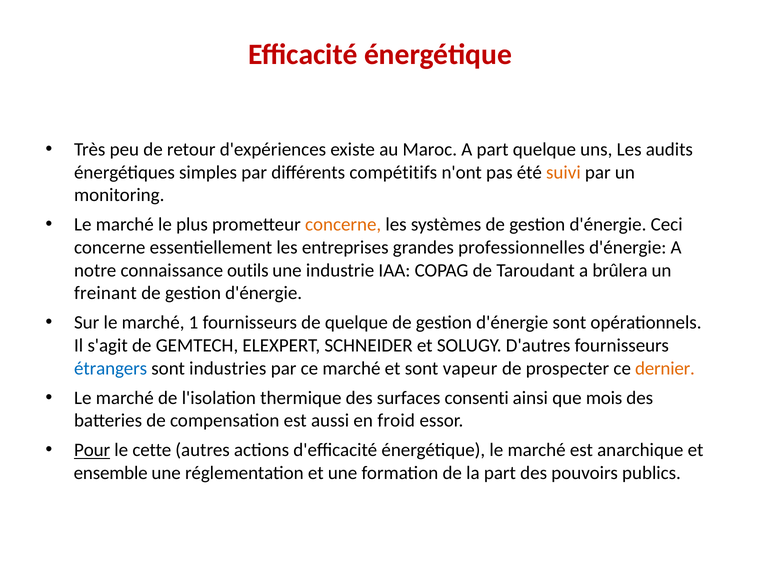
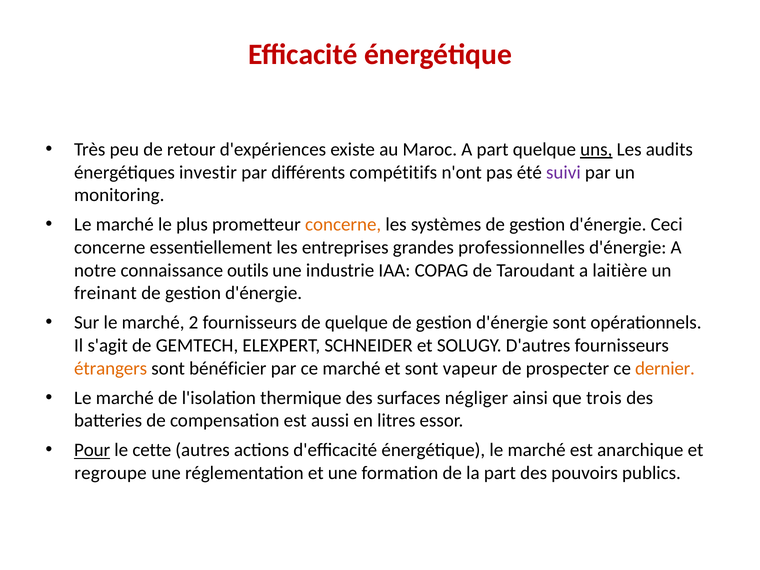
uns underline: none -> present
simples: simples -> investir
suivi colour: orange -> purple
brûlera: brûlera -> laitière
1: 1 -> 2
étrangers colour: blue -> orange
industries: industries -> bénéficier
consenti: consenti -> négliger
mois: mois -> trois
froid: froid -> litres
ensemble: ensemble -> regroupe
